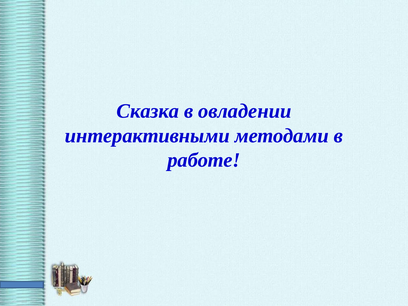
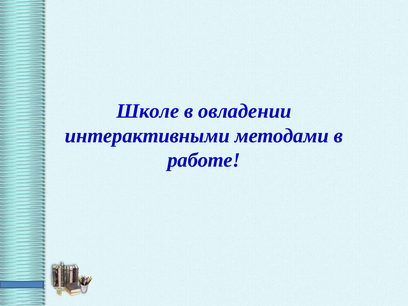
Сказка: Сказка -> Школе
